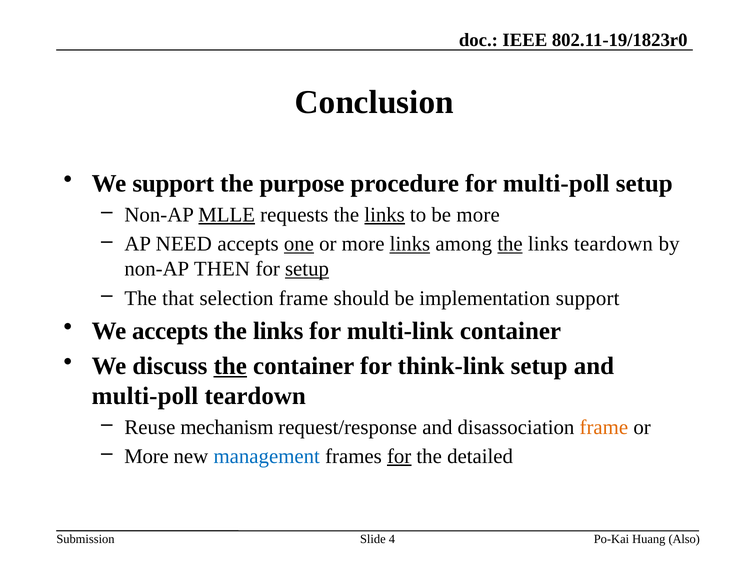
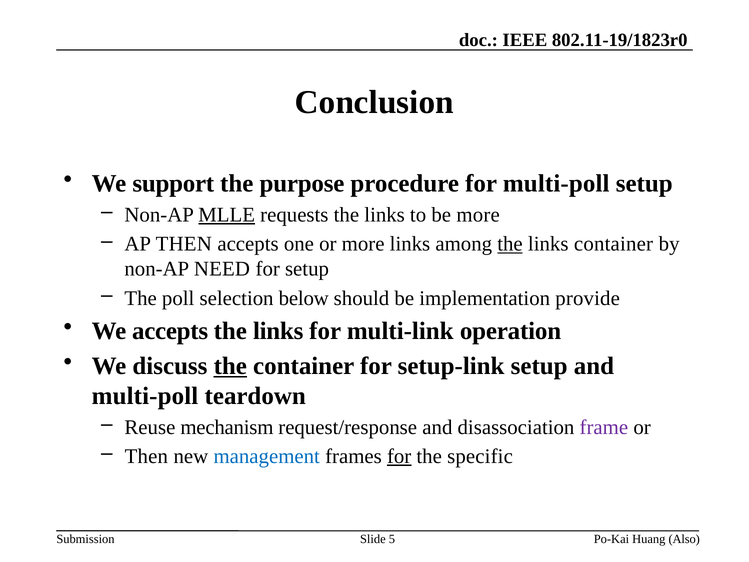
links at (385, 215) underline: present -> none
AP NEED: NEED -> THEN
one underline: present -> none
links at (410, 244) underline: present -> none
links teardown: teardown -> container
THEN: THEN -> NEED
setup at (307, 269) underline: present -> none
that: that -> poll
selection frame: frame -> below
implementation support: support -> provide
multi-link container: container -> operation
think-link: think-link -> setup-link
frame at (604, 427) colour: orange -> purple
More at (147, 456): More -> Then
detailed: detailed -> specific
4: 4 -> 5
